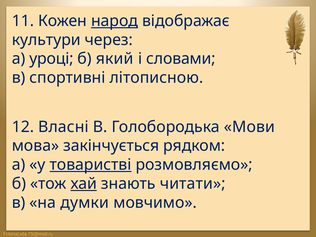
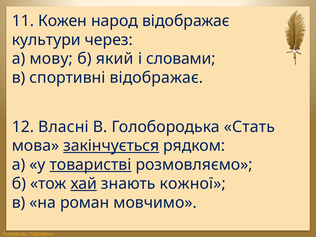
народ underline: present -> none
уроці: уроці -> мову
спортивні літописною: літописною -> відображає
Мови: Мови -> Стать
закінчується underline: none -> present
читати: читати -> кожної
думки: думки -> роман
